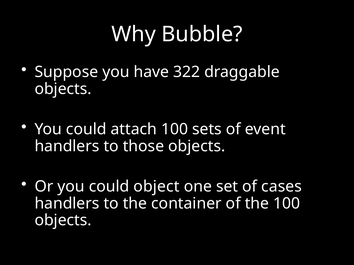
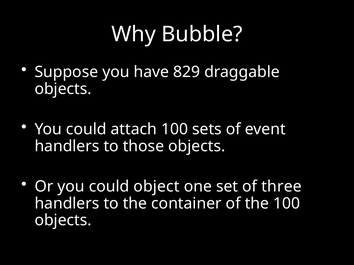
322: 322 -> 829
cases: cases -> three
